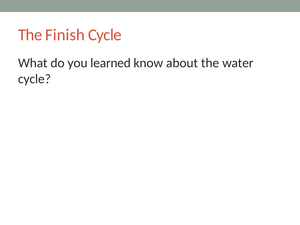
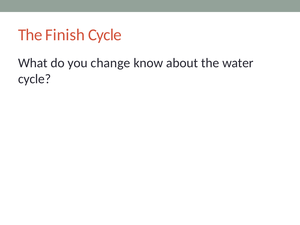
learned: learned -> change
